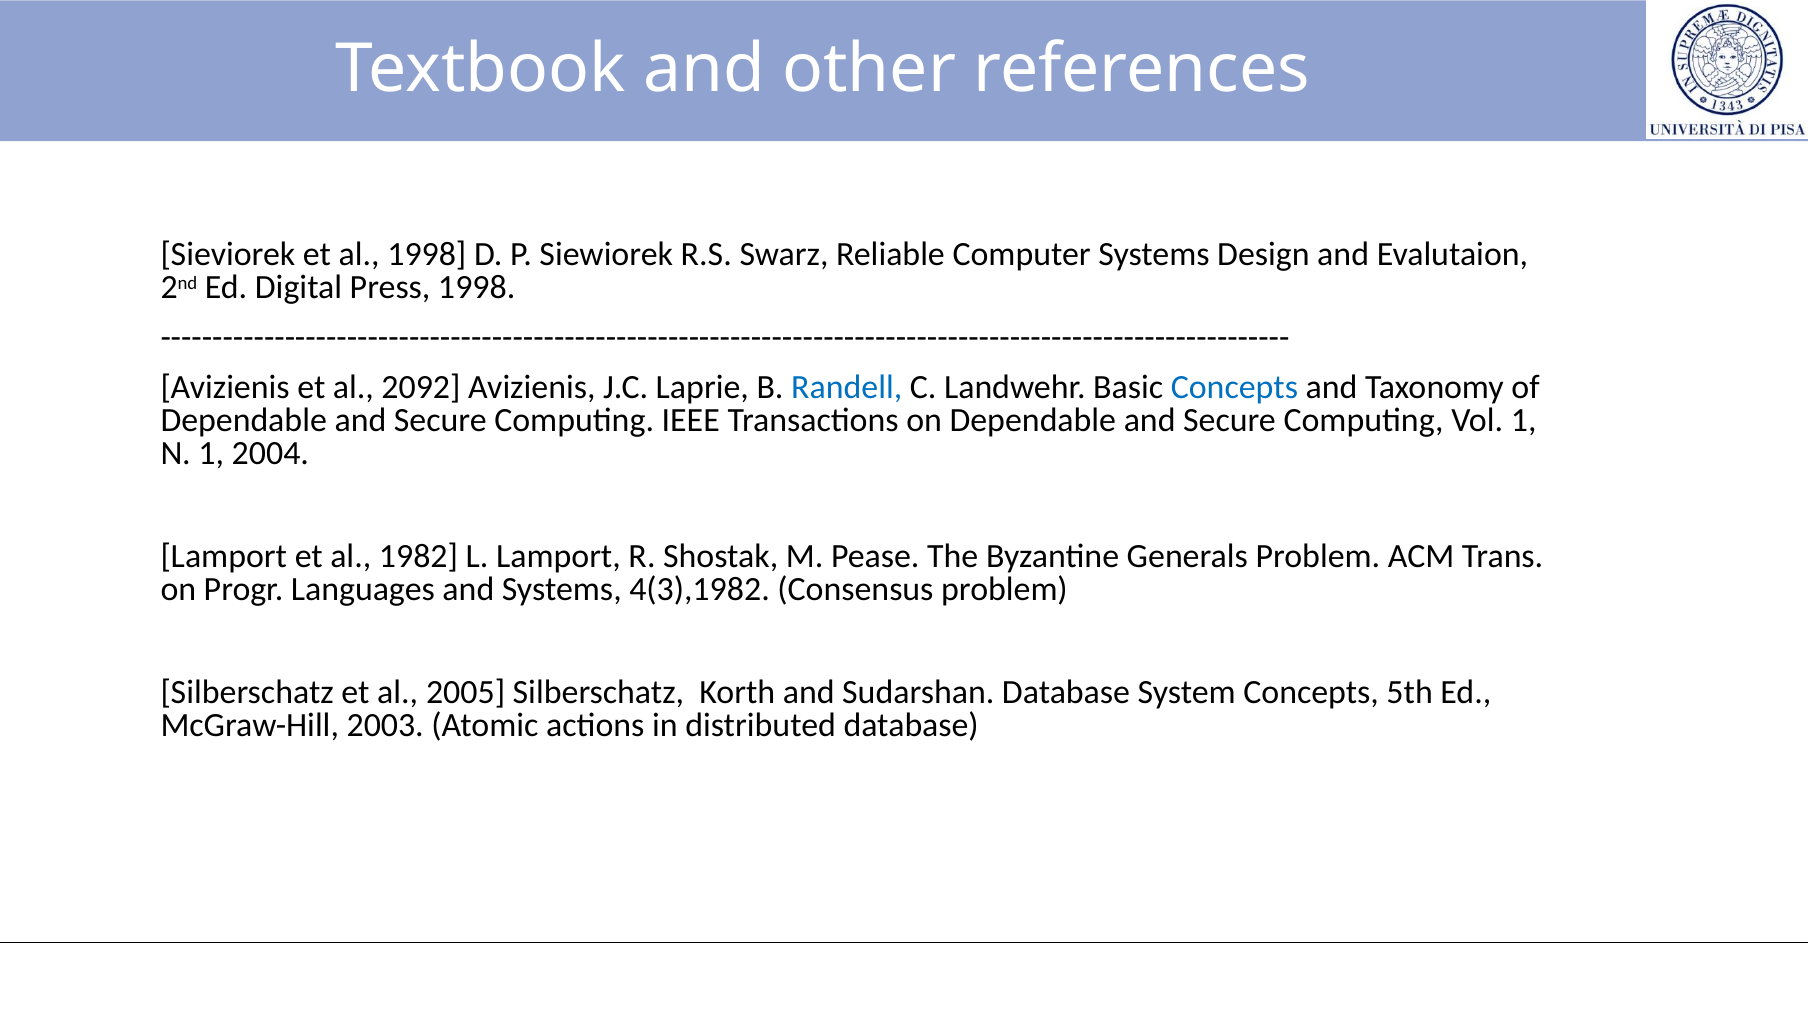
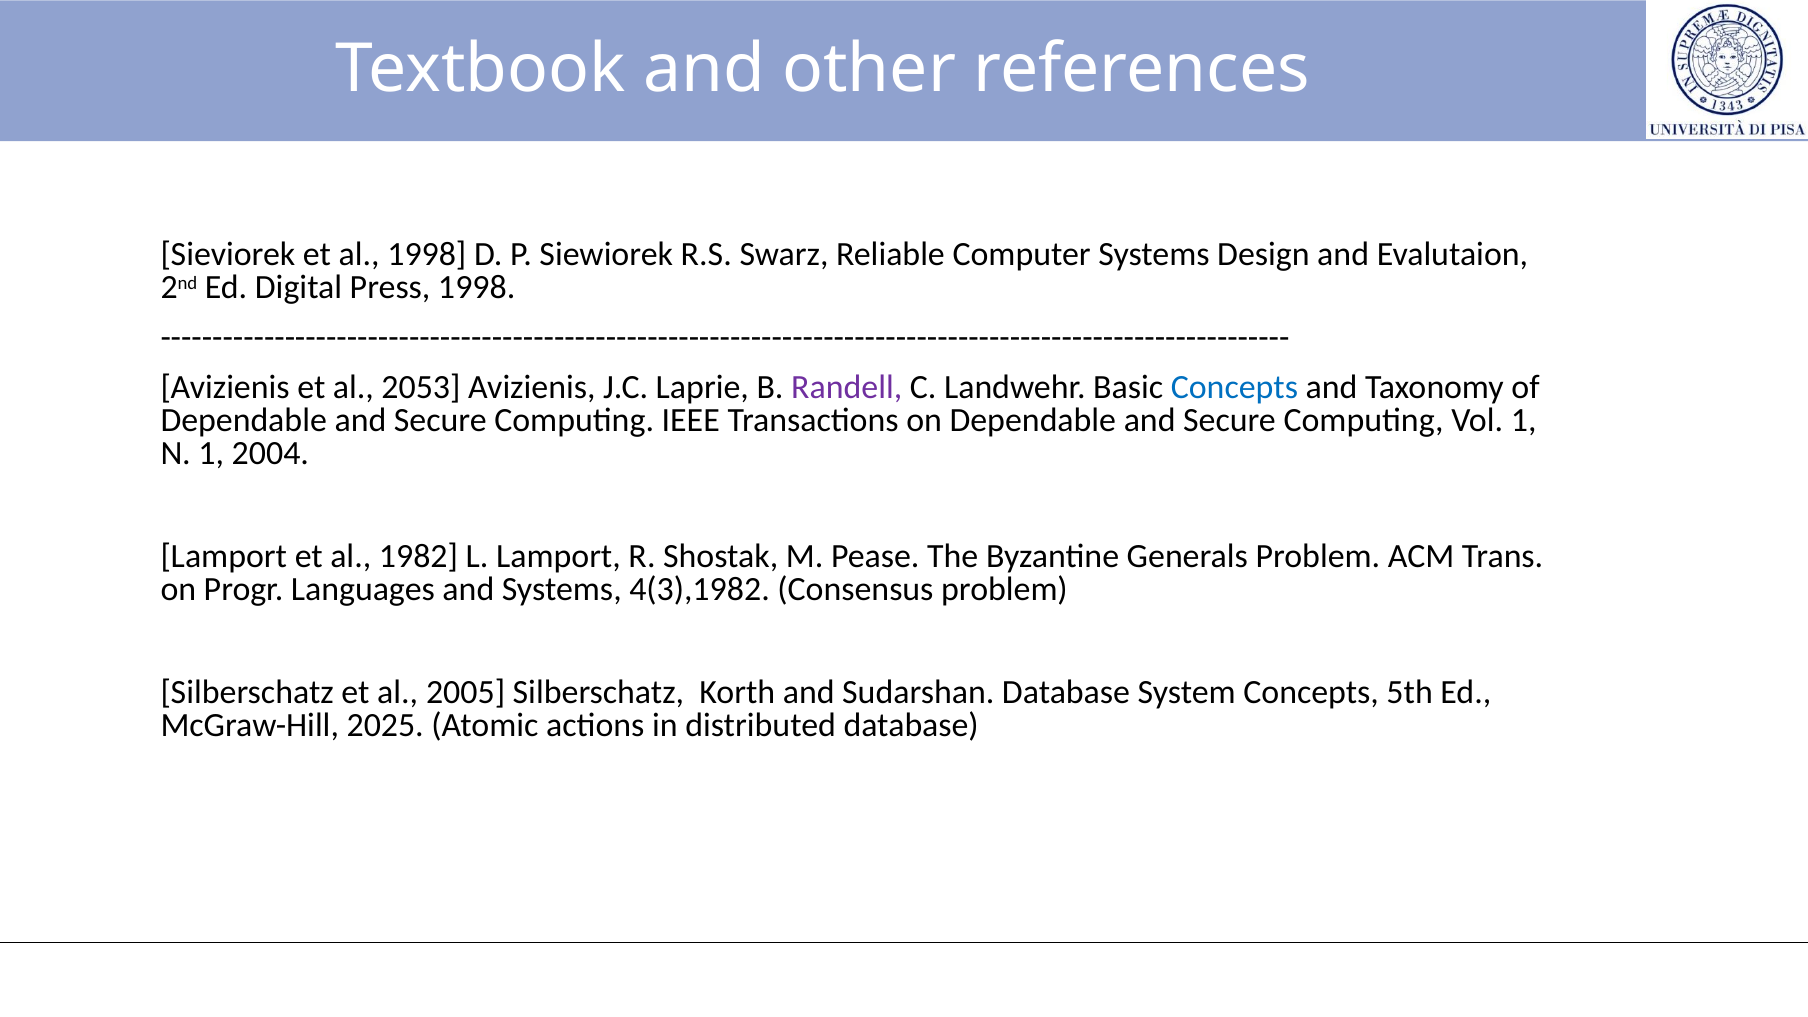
2092: 2092 -> 2053
Randell colour: blue -> purple
2003: 2003 -> 2025
